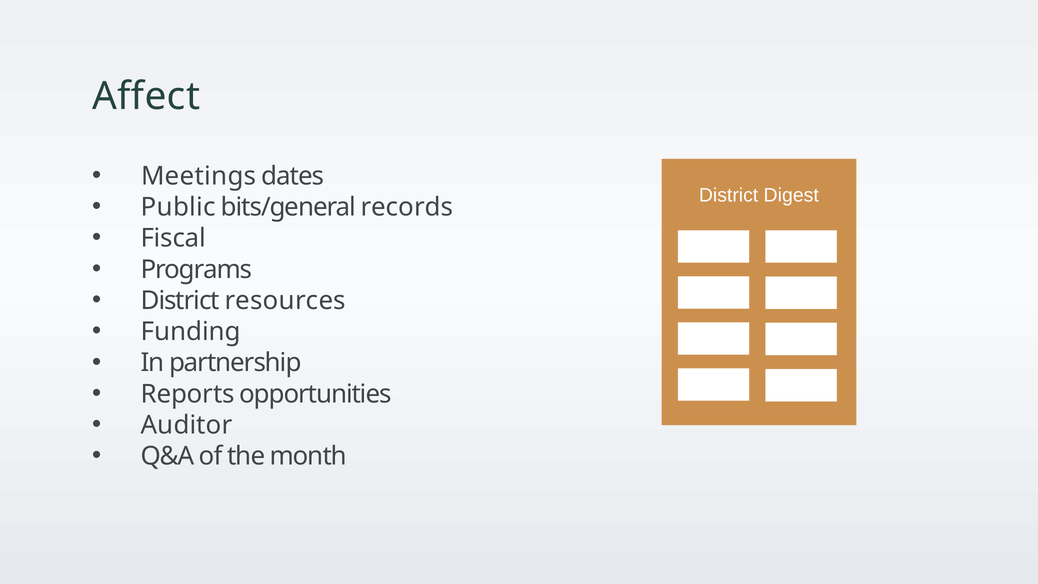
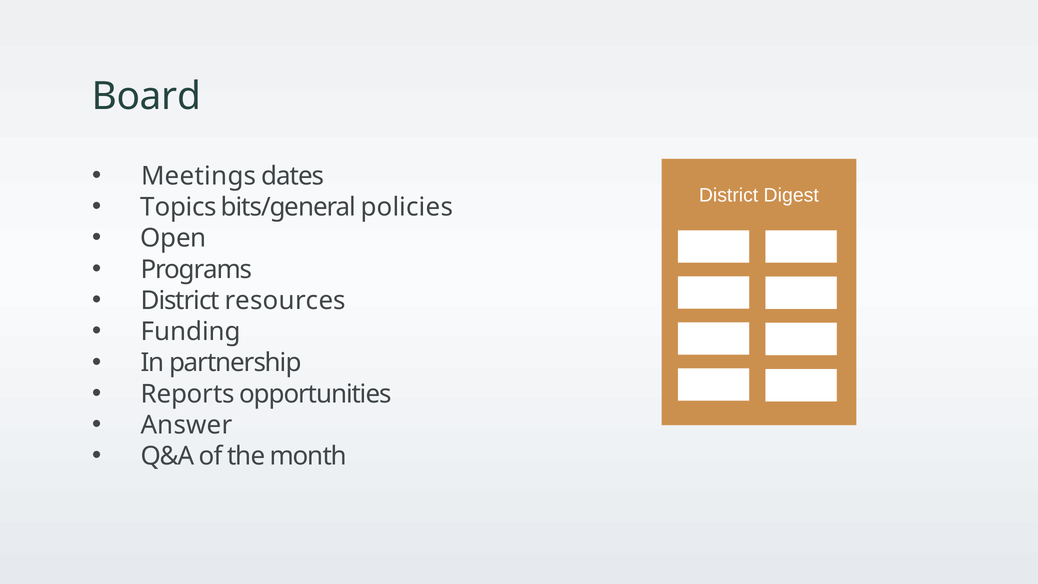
Affect: Affect -> Board
Public: Public -> Topics
records: records -> policies
Fiscal: Fiscal -> Open
Auditor: Auditor -> Answer
